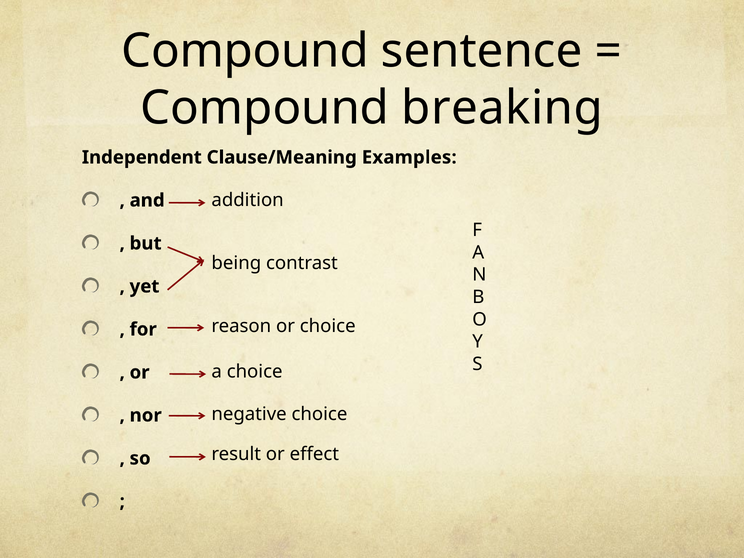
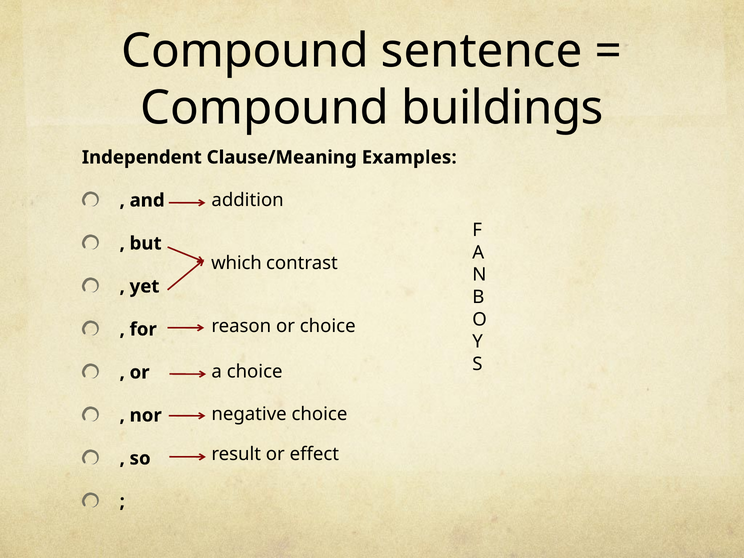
breaking: breaking -> buildings
being: being -> which
